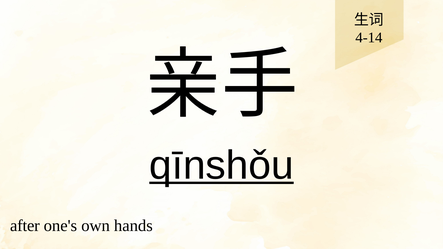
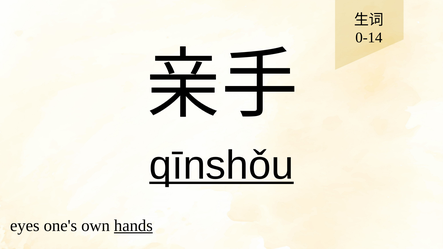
4-14: 4-14 -> 0-14
after: after -> eyes
hands underline: none -> present
